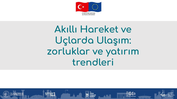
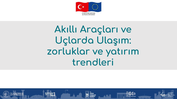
Hareket: Hareket -> Araçları
